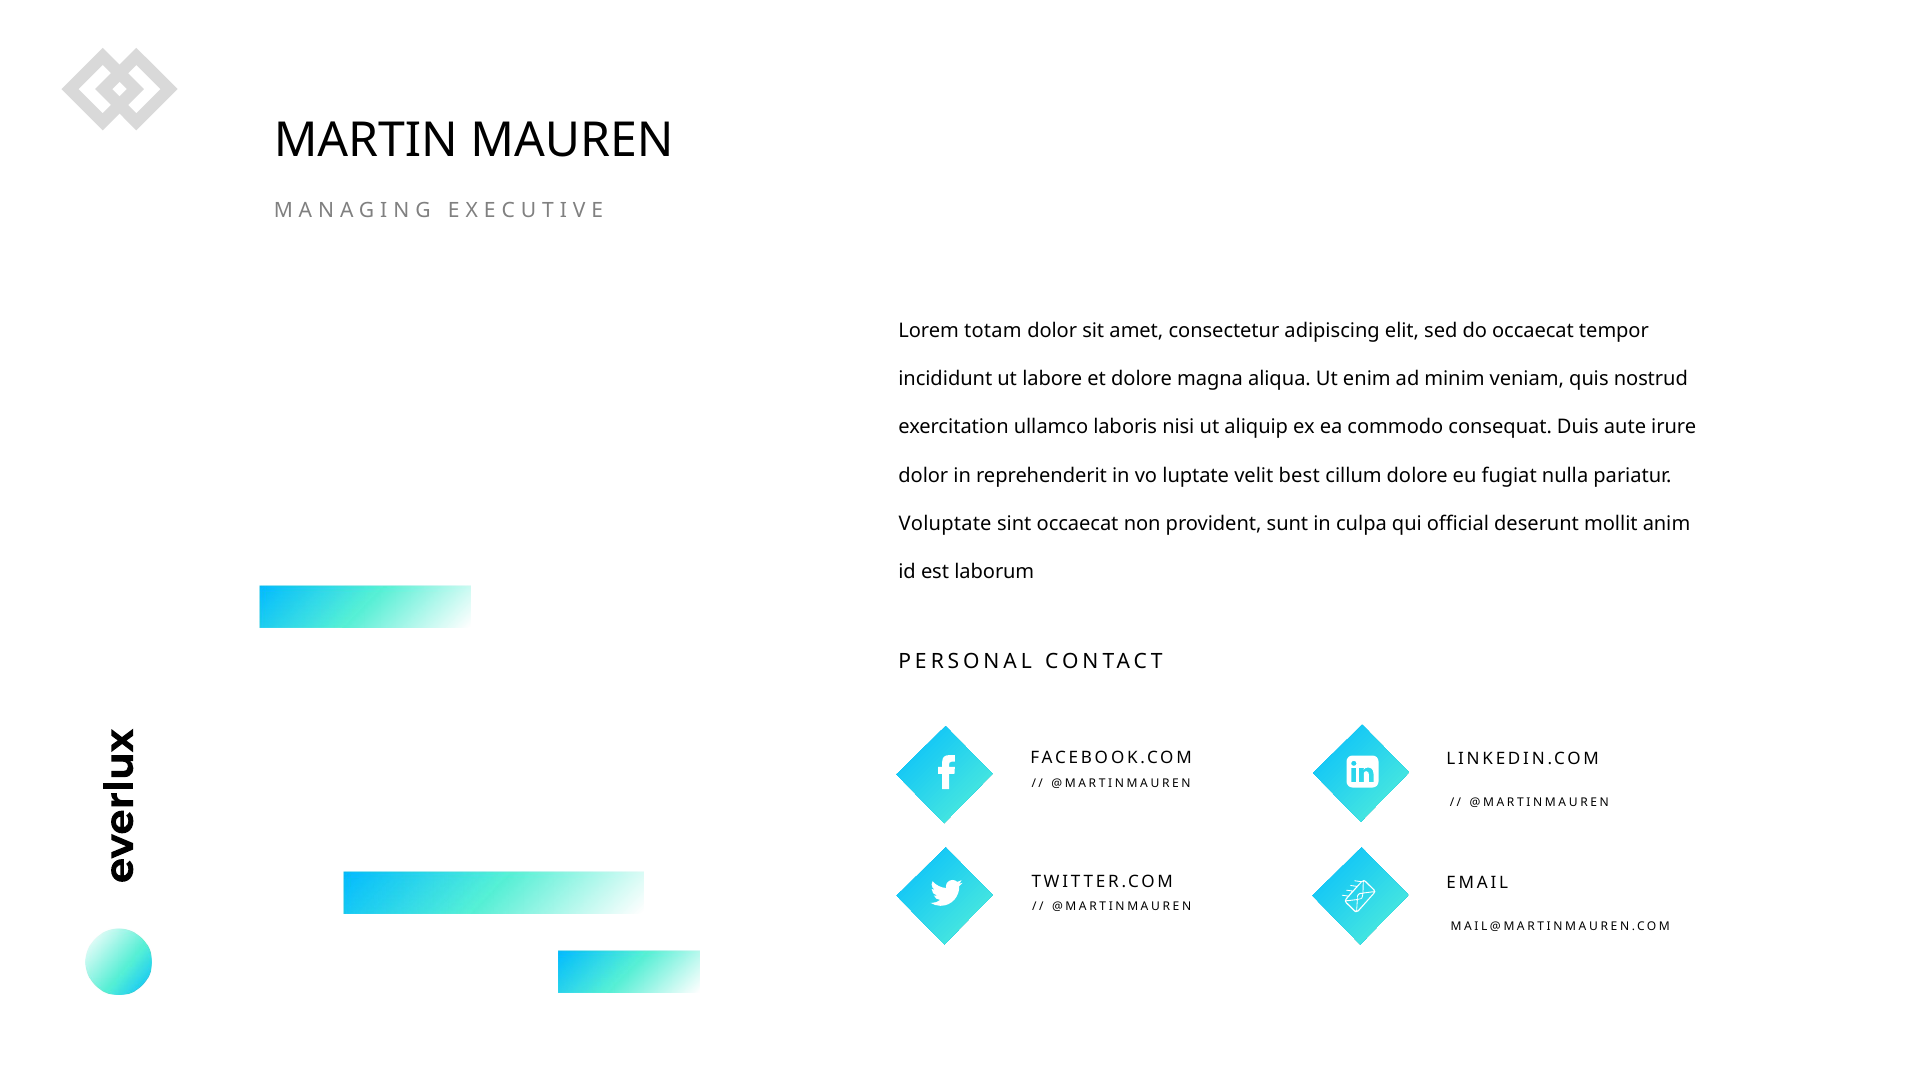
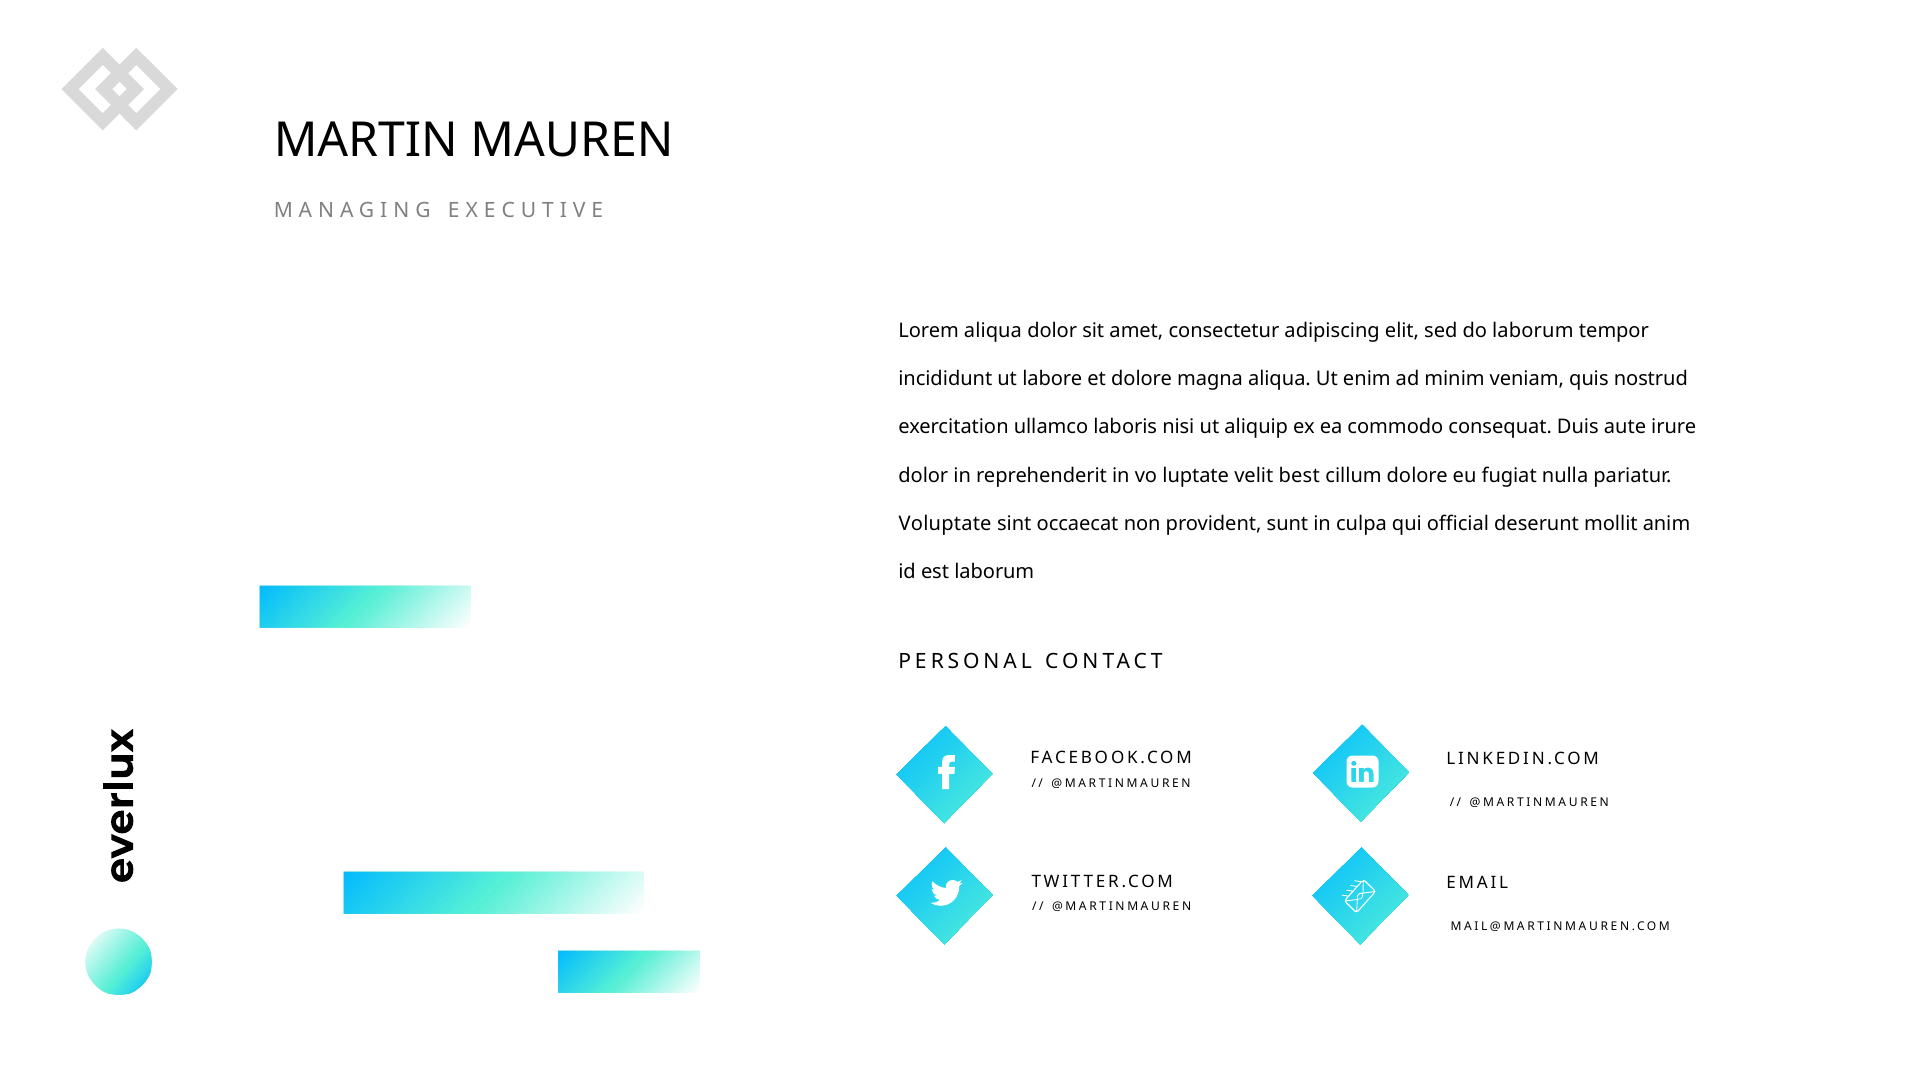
Lorem totam: totam -> aliqua
do occaecat: occaecat -> laborum
